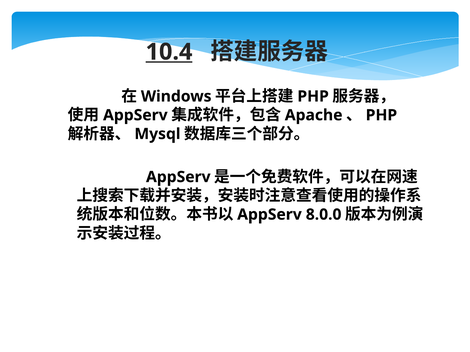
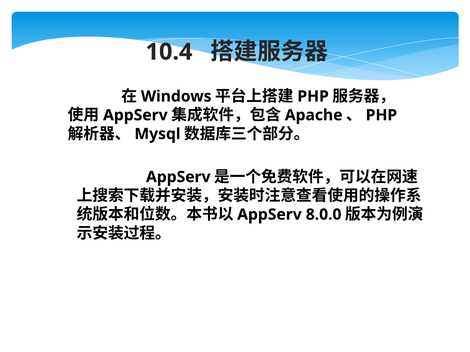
10.4 underline: present -> none
